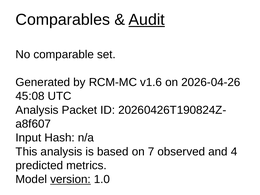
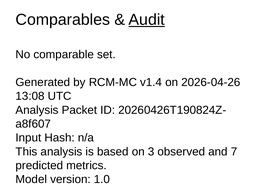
v1.6: v1.6 -> v1.4
45:08: 45:08 -> 13:08
7: 7 -> 3
4: 4 -> 7
version underline: present -> none
